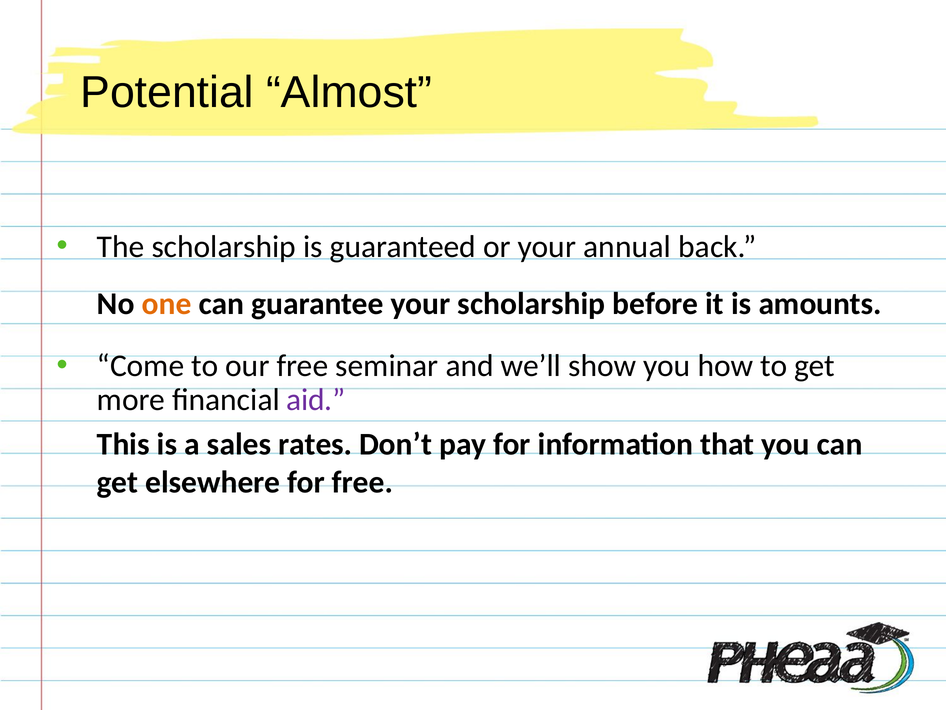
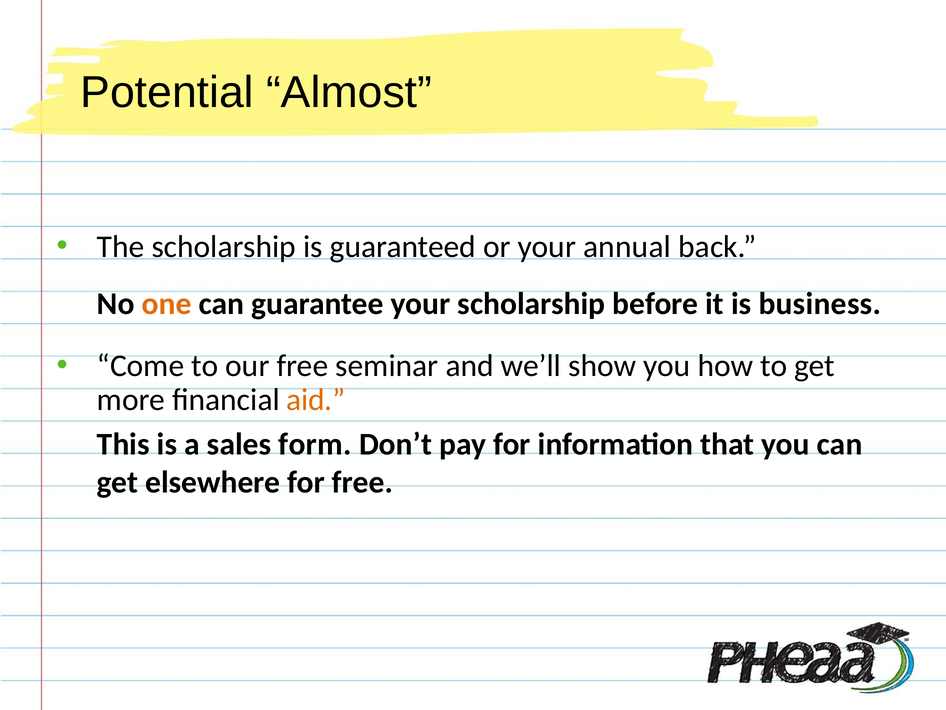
amounts: amounts -> business
aid colour: purple -> orange
rates: rates -> form
